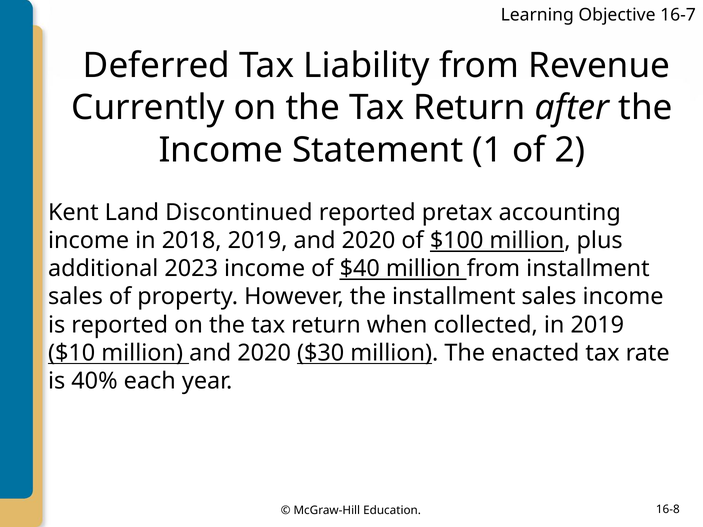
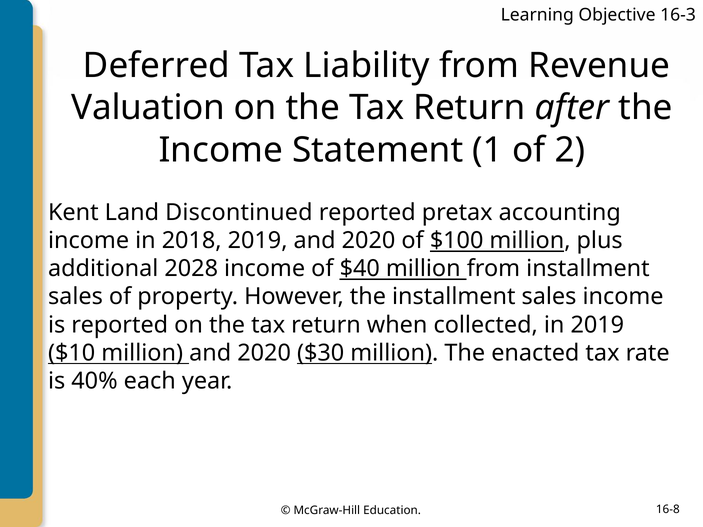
16-7: 16-7 -> 16-3
Currently: Currently -> Valuation
2023: 2023 -> 2028
